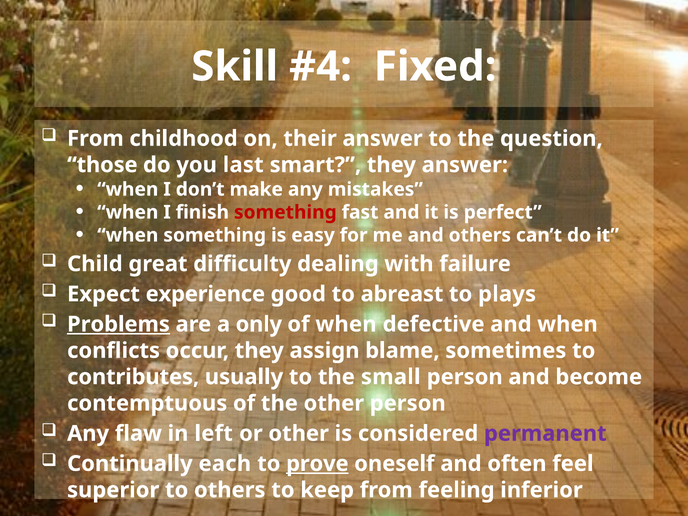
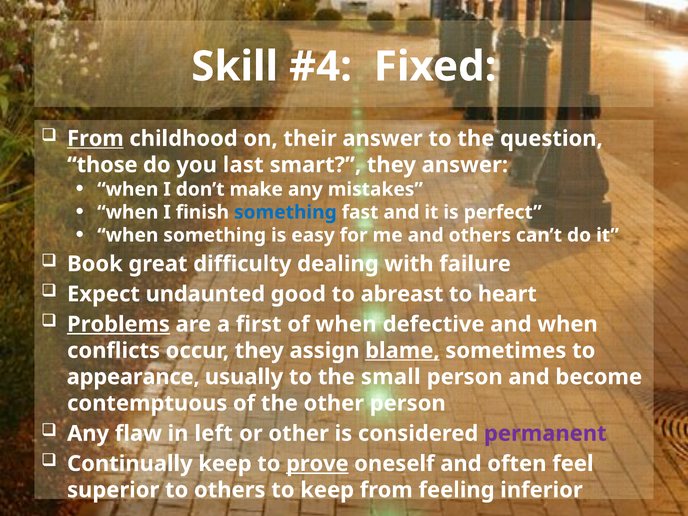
From at (95, 139) underline: none -> present
something at (285, 212) colour: red -> blue
Child: Child -> Book
experience: experience -> undaunted
plays: plays -> heart
only: only -> first
blame underline: none -> present
contributes: contributes -> appearance
Continually each: each -> keep
